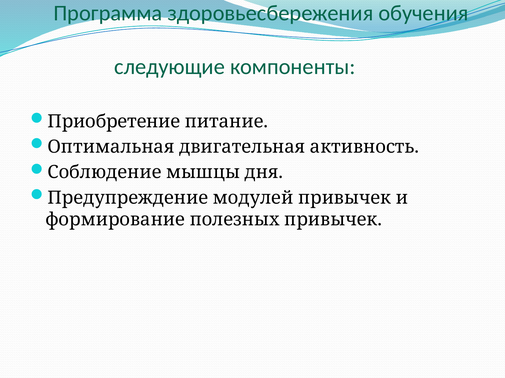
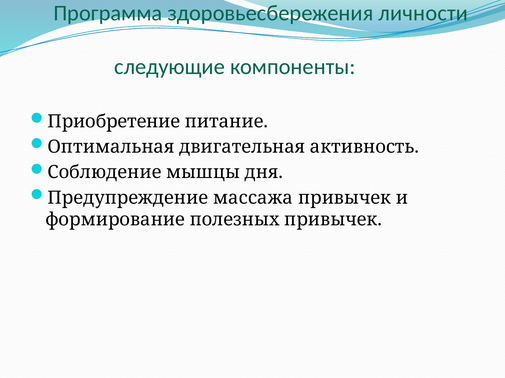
обучения: обучения -> личности
модулей: модулей -> массажа
